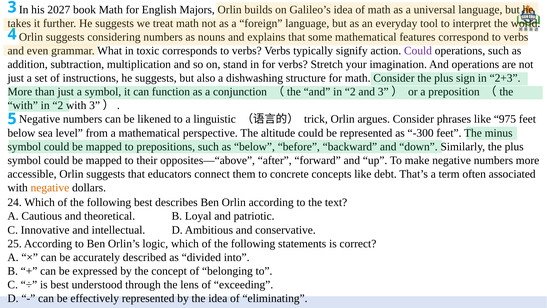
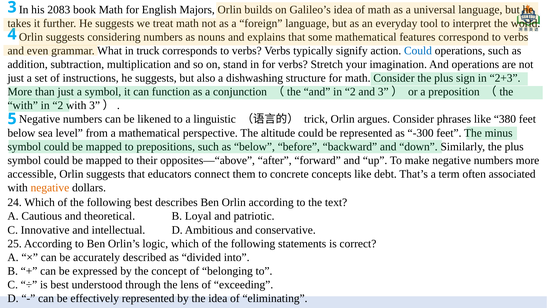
2027: 2027 -> 2083
toxic: toxic -> truck
Could at (418, 51) colour: purple -> blue
975: 975 -> 380
